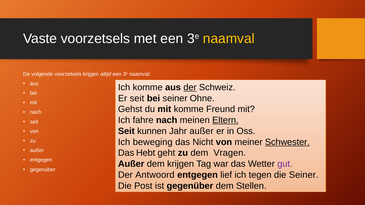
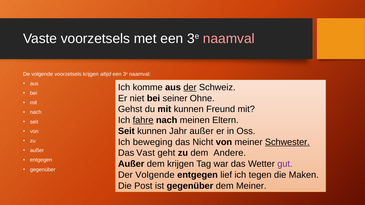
naamval at (229, 39) colour: yellow -> pink
Er seit: seit -> niet
mit komme: komme -> kunnen
fahre underline: none -> present
Eltern underline: present -> none
Hebt: Hebt -> Vast
Vragen: Vragen -> Andere
Der Antwoord: Antwoord -> Volgende
die Seiner: Seiner -> Maken
dem Stellen: Stellen -> Meiner
